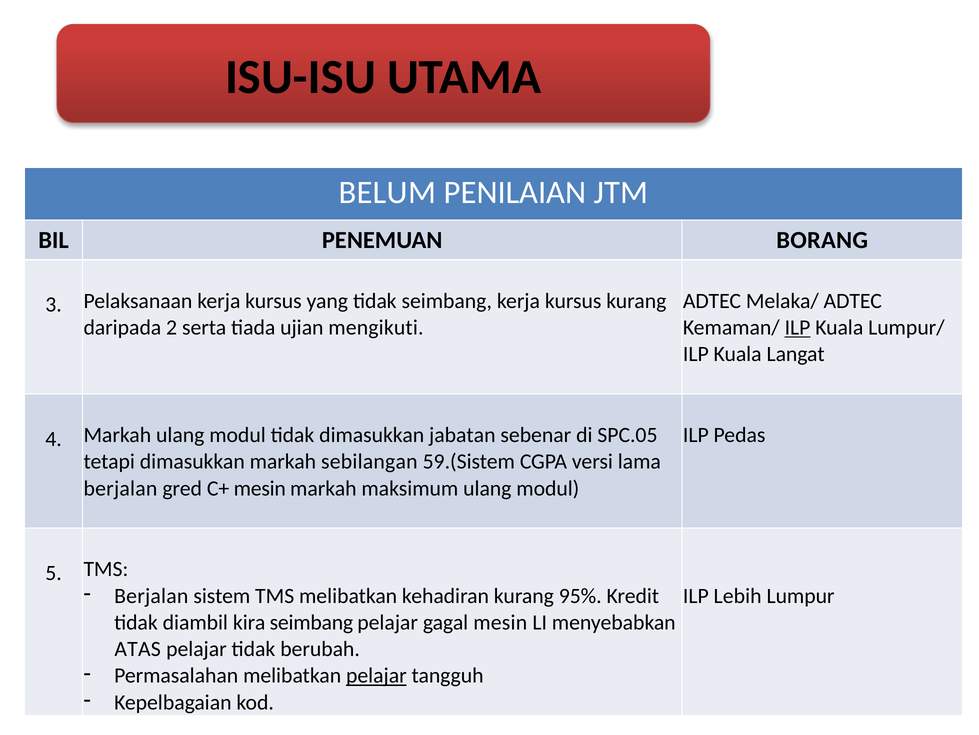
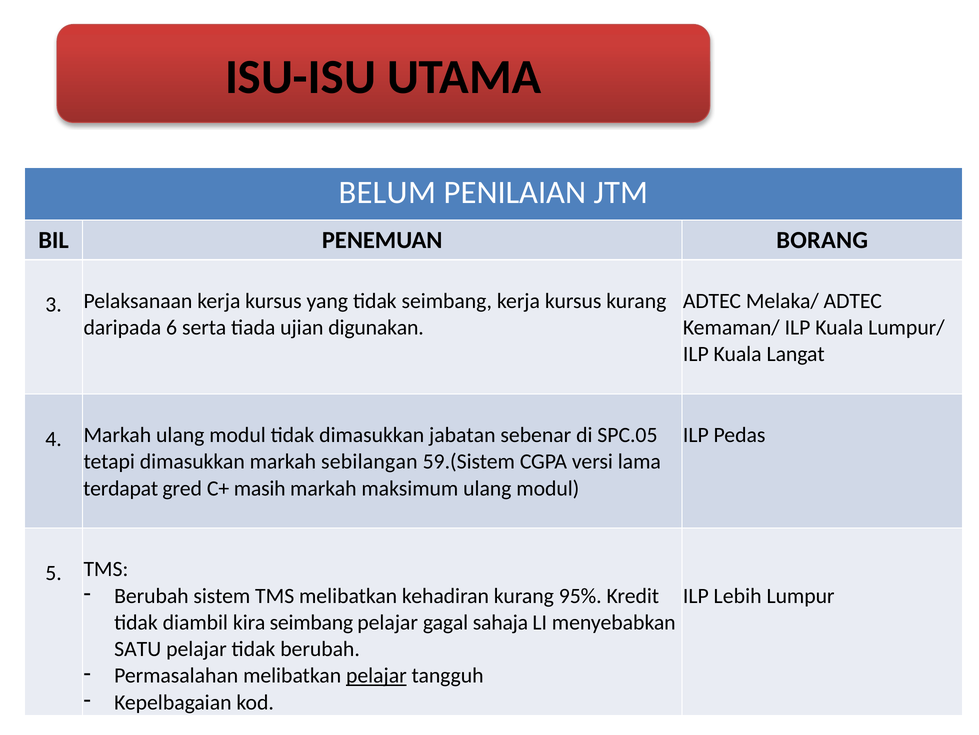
2: 2 -> 6
mengikuti: mengikuti -> digunakan
ILP at (798, 327) underline: present -> none
berjalan at (120, 488): berjalan -> terdapat
C+ mesin: mesin -> masih
Berjalan at (151, 595): Berjalan -> Berubah
gagal mesin: mesin -> sahaja
ATAS: ATAS -> SATU
